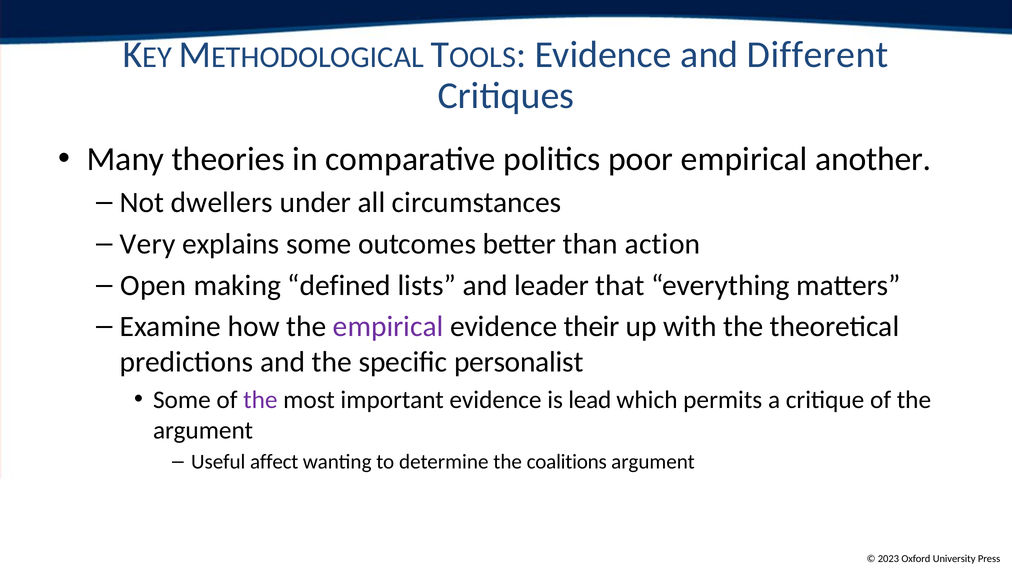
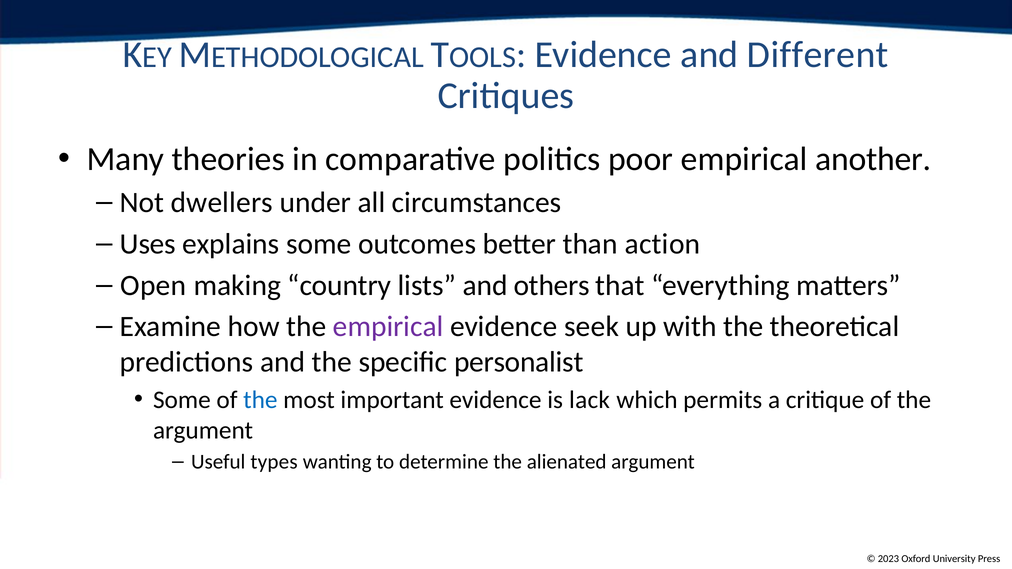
Very: Very -> Uses
defined: defined -> country
leader: leader -> others
their: their -> seek
the at (260, 400) colour: purple -> blue
lead: lead -> lack
affect: affect -> types
coalitions: coalitions -> alienated
